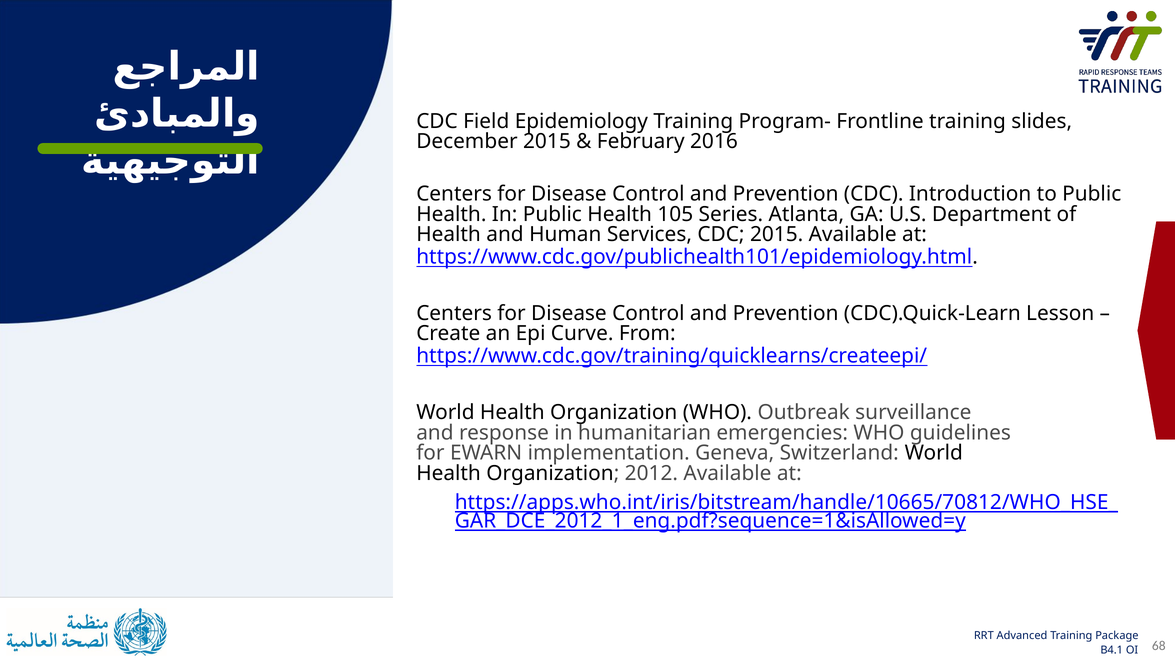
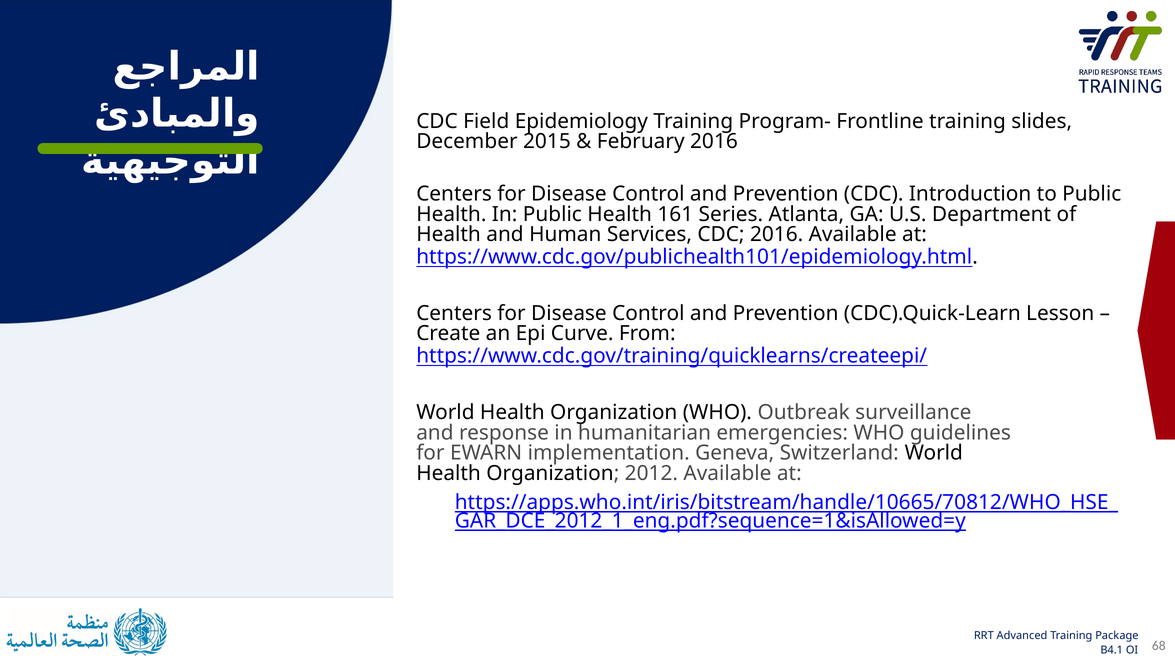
105: 105 -> 161
CDC 2015: 2015 -> 2016
